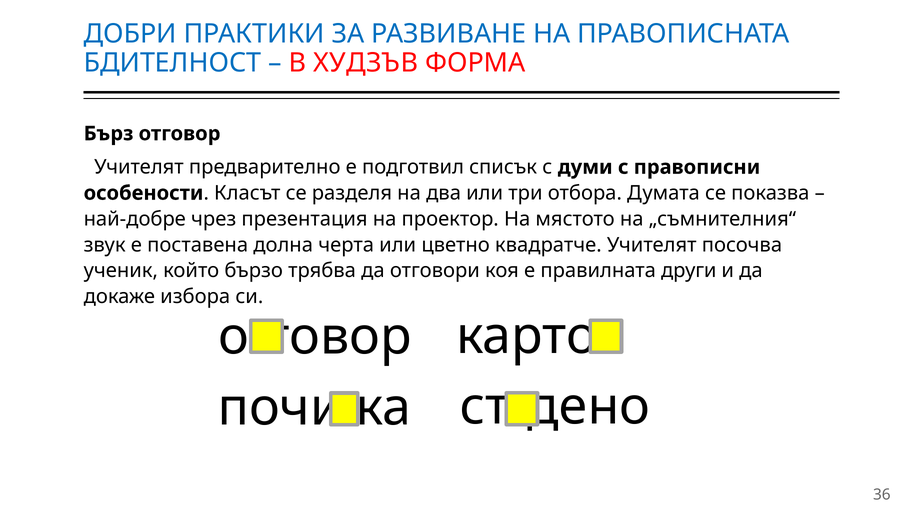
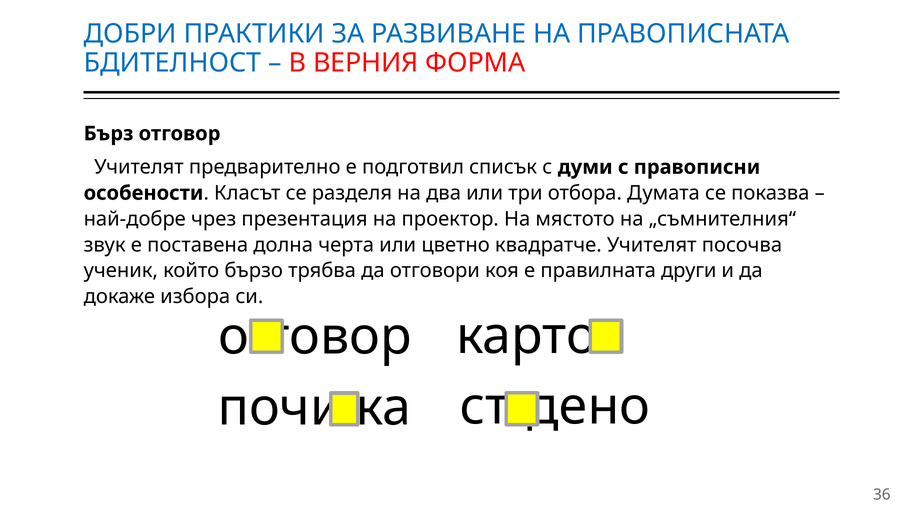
ХУДЗЪВ: ХУДЗЪВ -> ВЕРНИЯ
